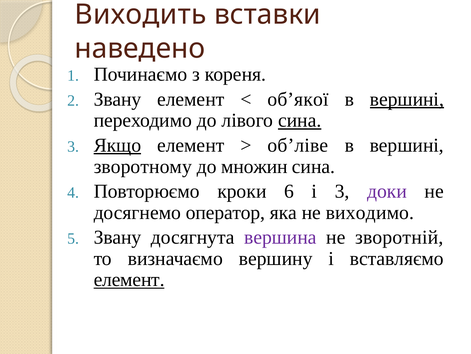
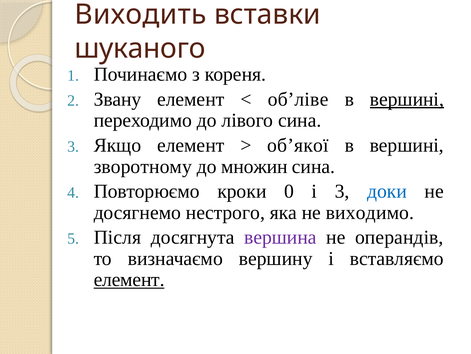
наведено: наведено -> шуканого
об’якої: об’якої -> об’ліве
сина at (300, 120) underline: present -> none
Якщо underline: present -> none
об’ліве: об’ліве -> об’якої
6: 6 -> 0
доки colour: purple -> blue
оператор: оператор -> нестрого
Звану at (117, 237): Звану -> Після
зворотній: зворотній -> операндів
